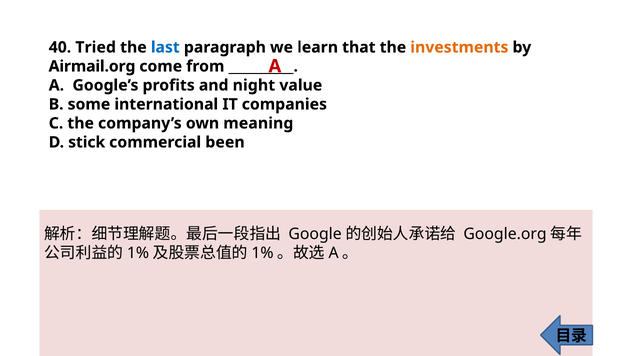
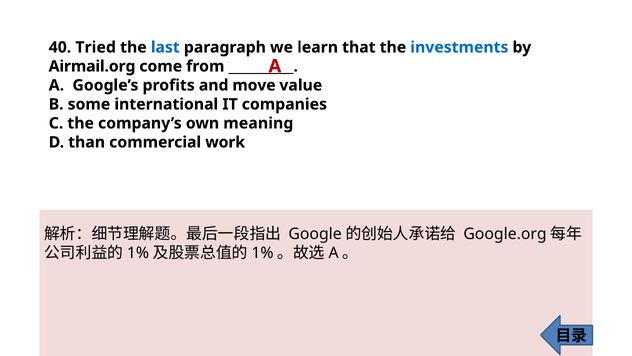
investments colour: orange -> blue
night: night -> move
stick: stick -> than
been: been -> work
